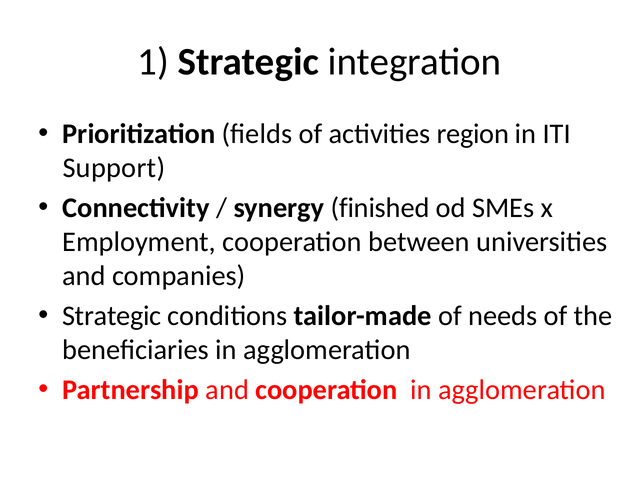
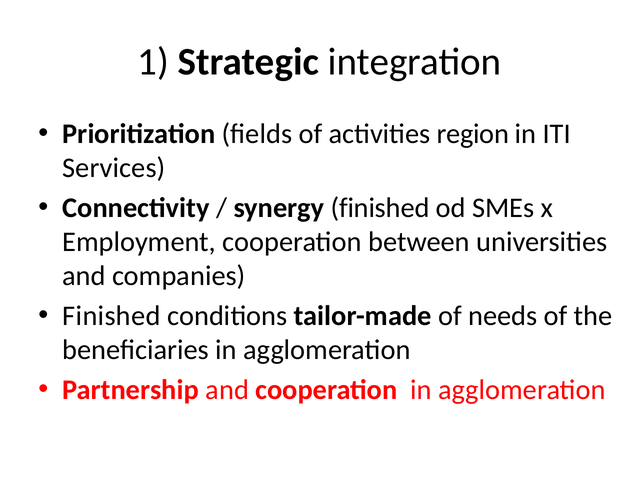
Support: Support -> Services
Strategic at (112, 316): Strategic -> Finished
